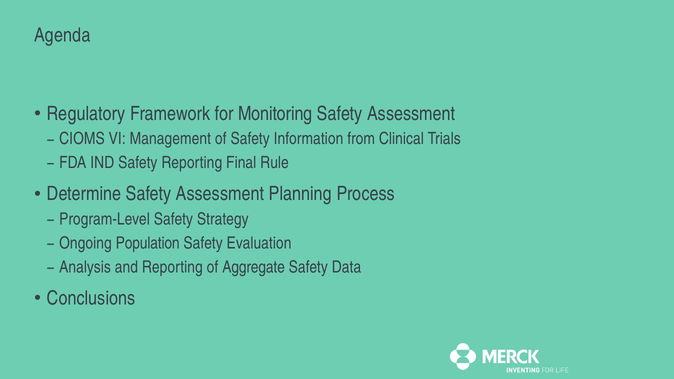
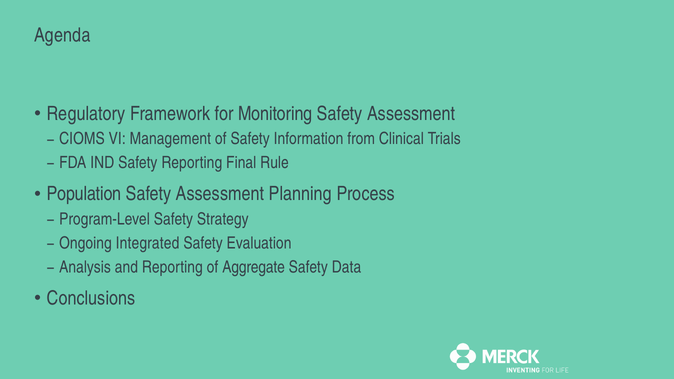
Determine: Determine -> Population
Population: Population -> Integrated
